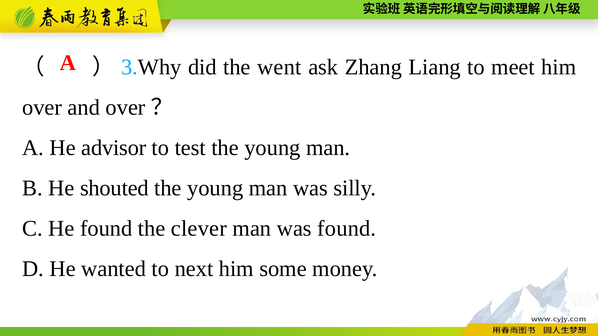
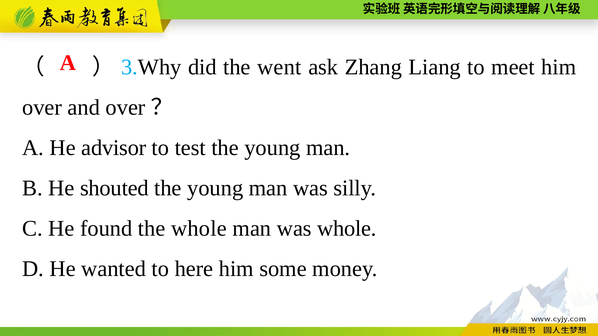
the clever: clever -> whole
was found: found -> whole
next: next -> here
